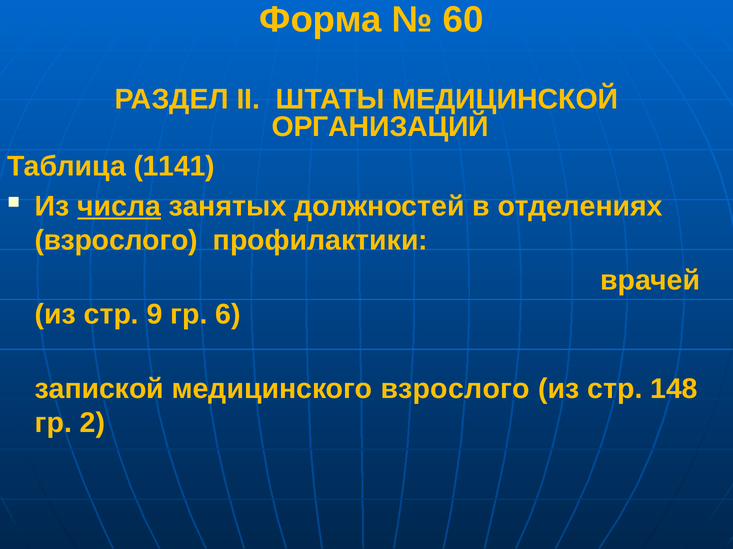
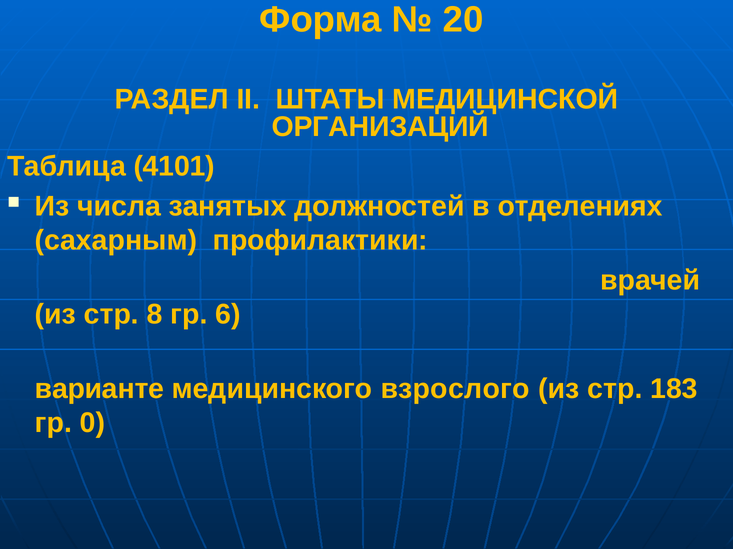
60: 60 -> 20
1141: 1141 -> 4101
числа underline: present -> none
взрослого at (116, 241): взрослого -> сахарным
9: 9 -> 8
запиской: запиской -> варианте
148: 148 -> 183
2: 2 -> 0
